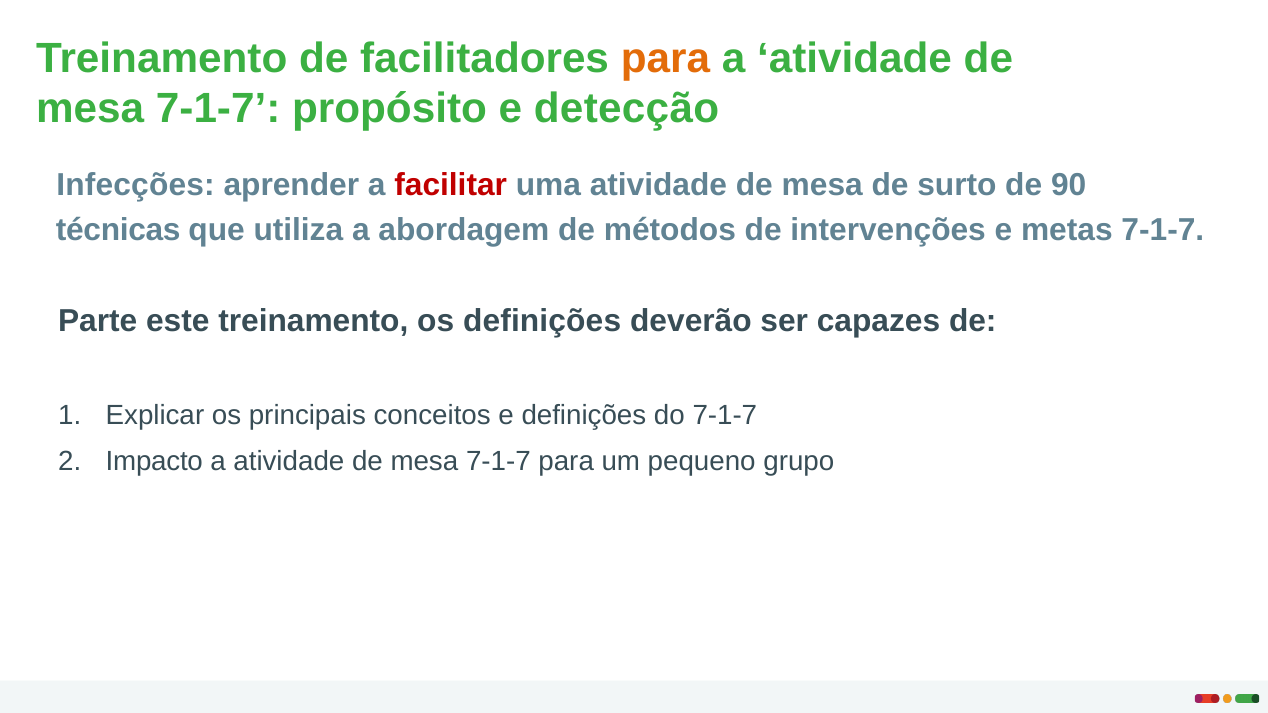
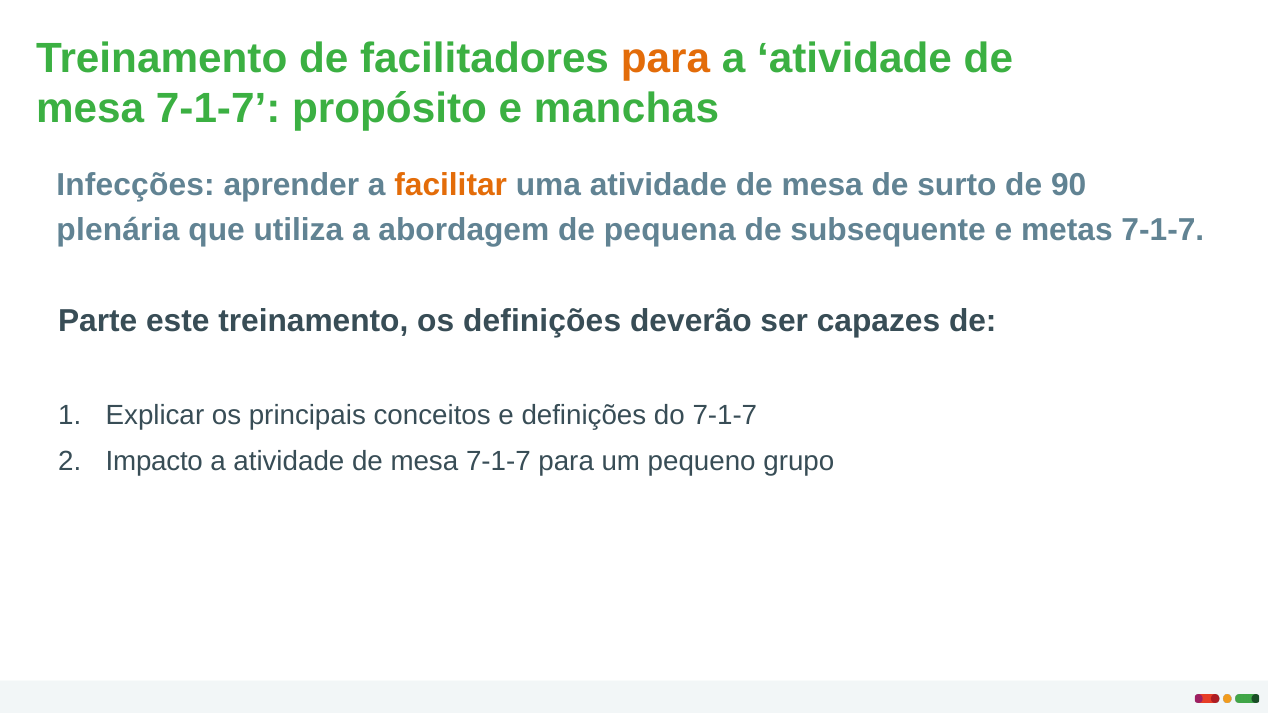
detecção: detecção -> manchas
facilitar colour: red -> orange
técnicas: técnicas -> plenária
métodos: métodos -> pequena
intervenções: intervenções -> subsequente
